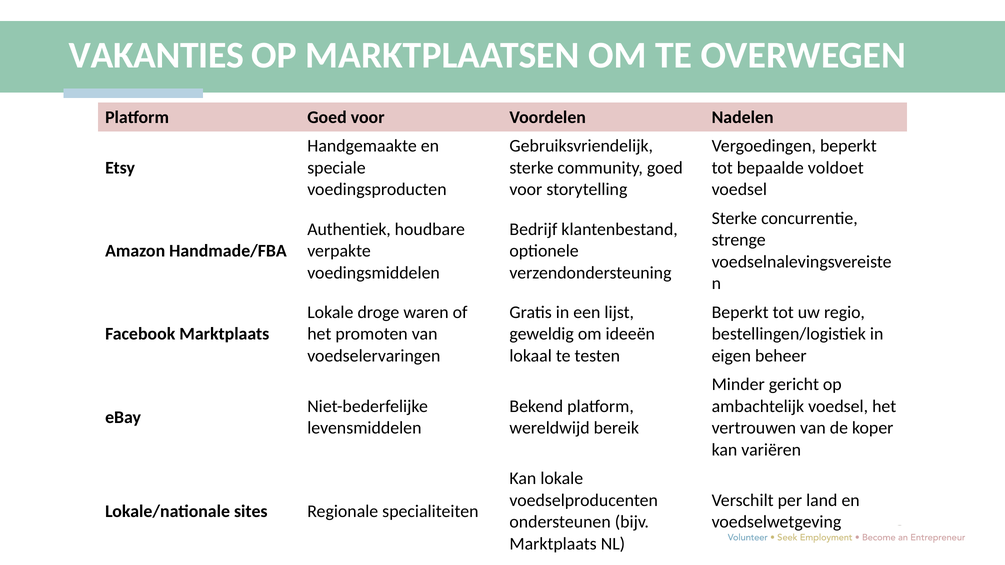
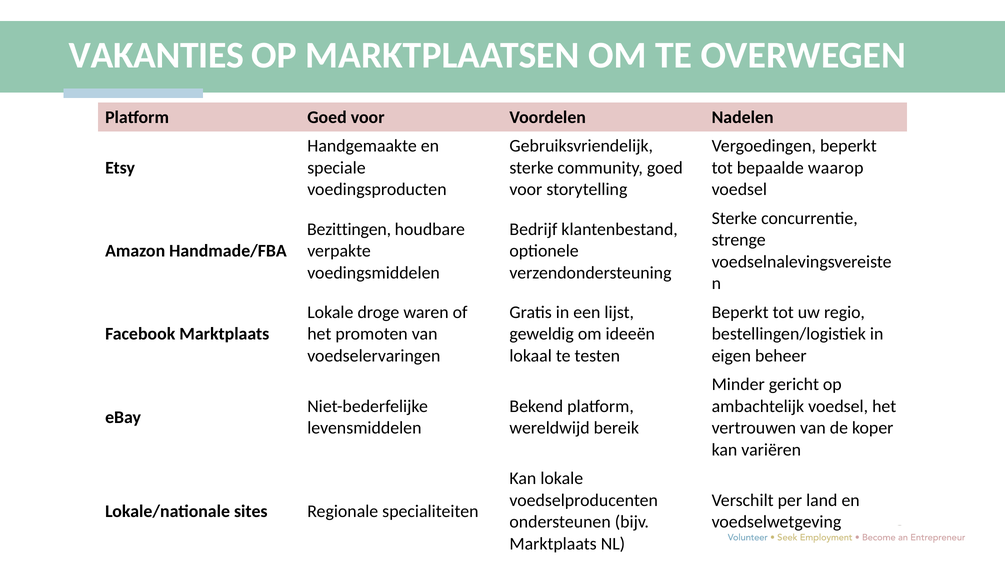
voldoet: voldoet -> waarop
Authentiek: Authentiek -> Bezittingen
